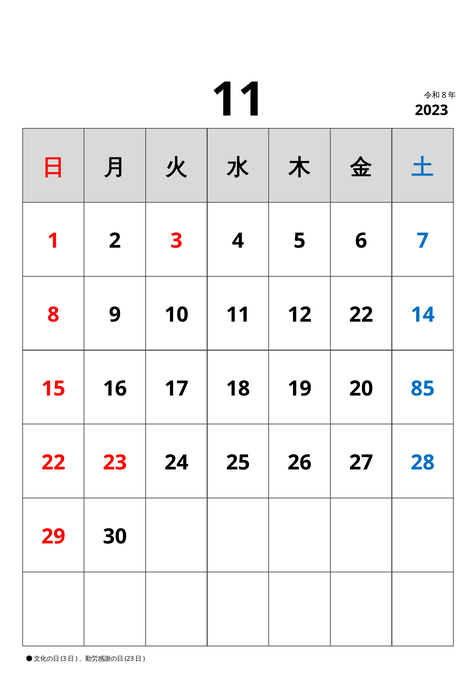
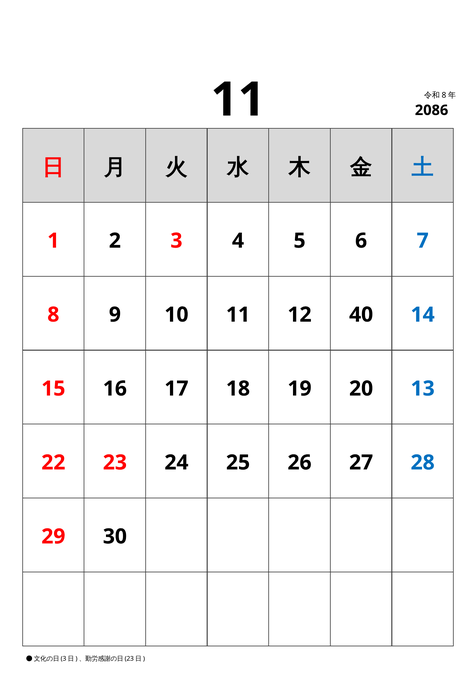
2023: 2023 -> 2086
12 22: 22 -> 40
85: 85 -> 13
